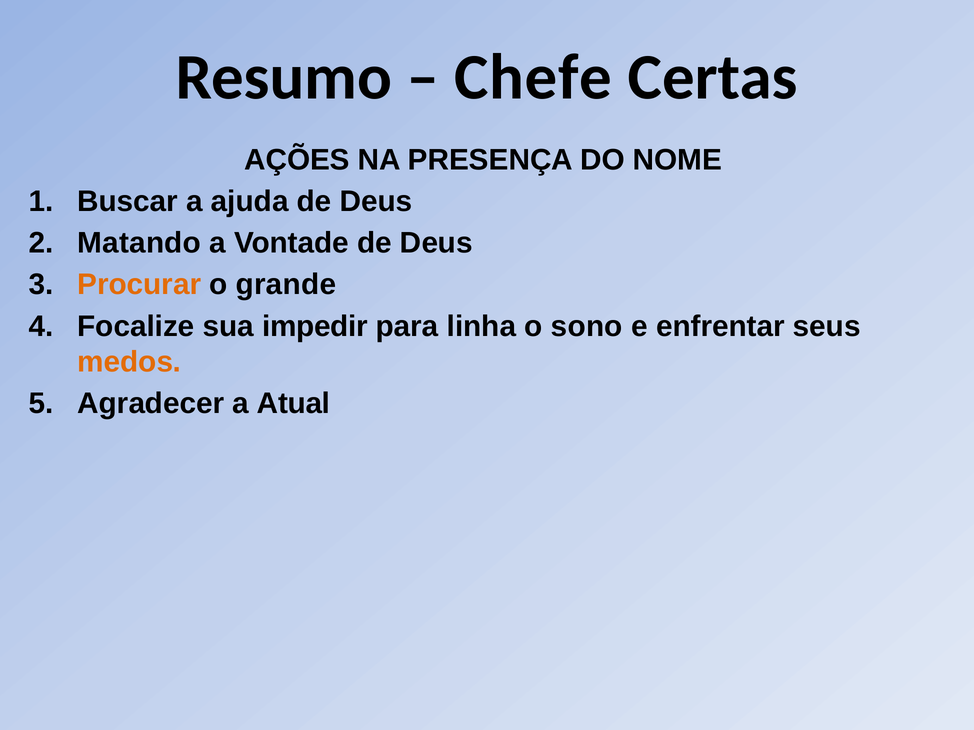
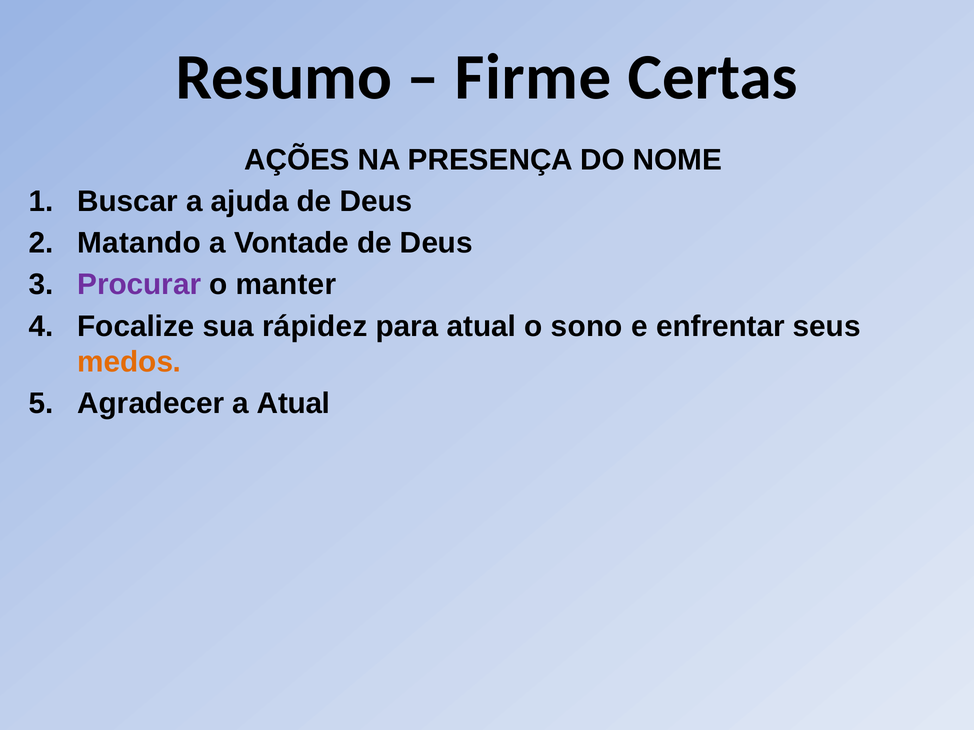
Chefe: Chefe -> Firme
Procurar colour: orange -> purple
grande: grande -> manter
impedir: impedir -> rápidez
para linha: linha -> atual
